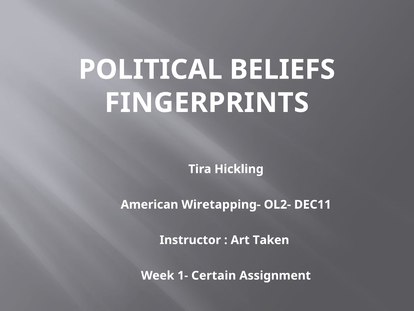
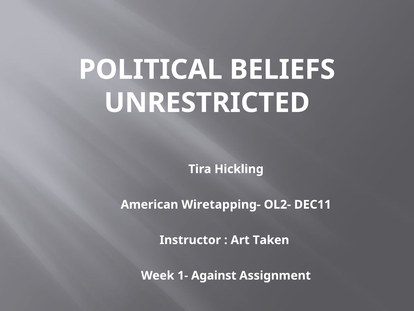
FINGERPRINTS: FINGERPRINTS -> UNRESTRICTED
Certain: Certain -> Against
